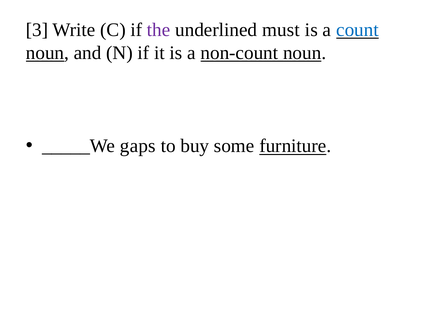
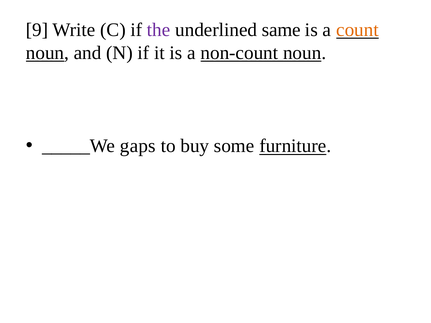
3: 3 -> 9
must: must -> same
count colour: blue -> orange
